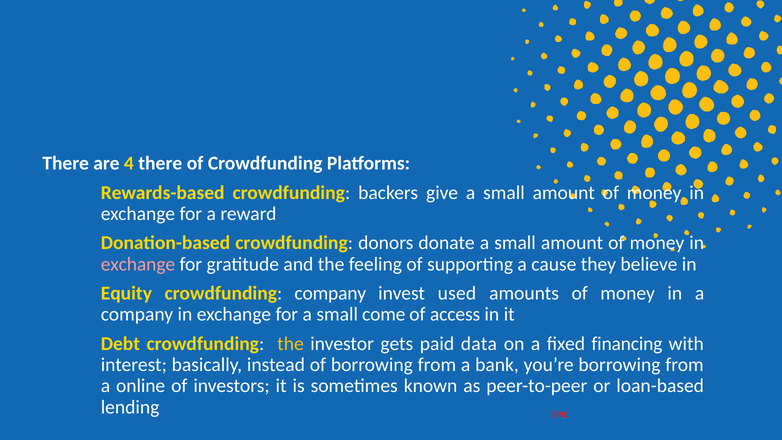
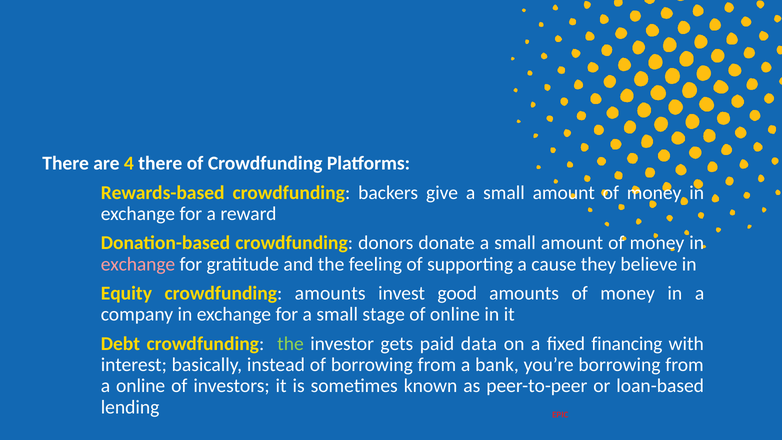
crowdfunding company: company -> amounts
used: used -> good
come: come -> stage
of access: access -> online
the at (290, 344) colour: yellow -> light green
